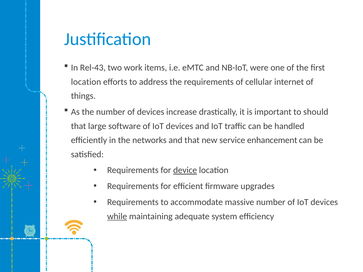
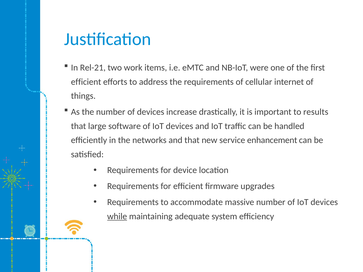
Rel-43: Rel-43 -> Rel-21
location at (86, 82): location -> efficient
should: should -> results
device underline: present -> none
